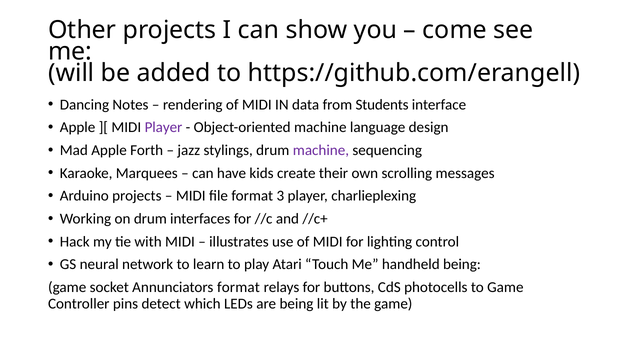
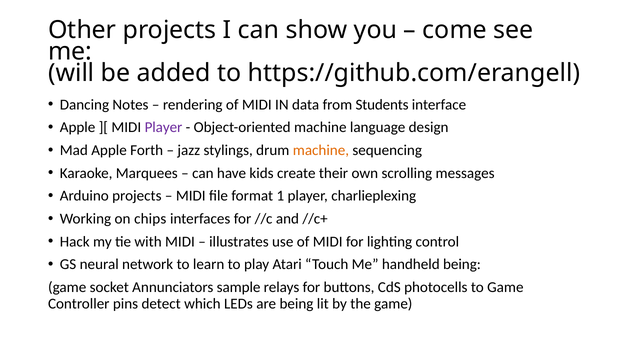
machine at (321, 150) colour: purple -> orange
3: 3 -> 1
on drum: drum -> chips
Annunciators format: format -> sample
